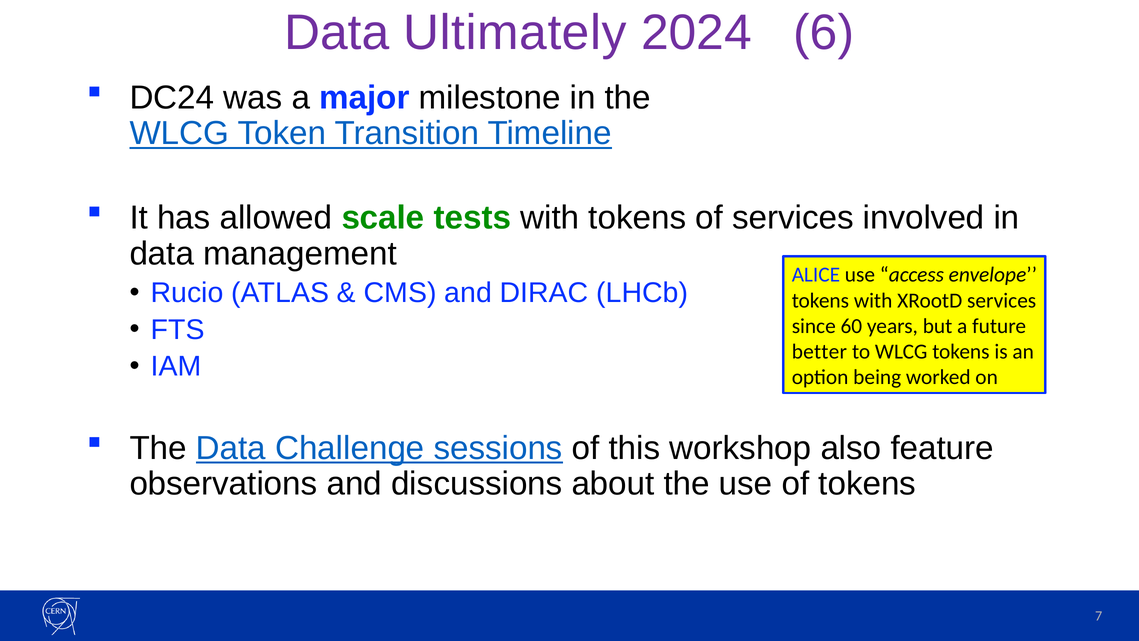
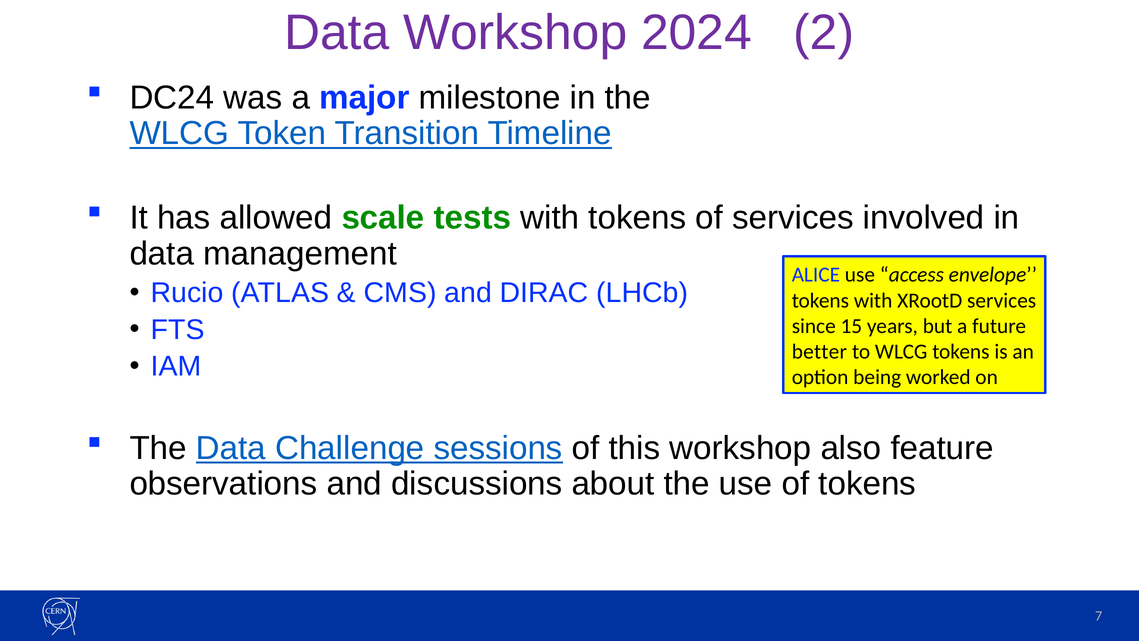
Data Ultimately: Ultimately -> Workshop
6: 6 -> 2
60: 60 -> 15
